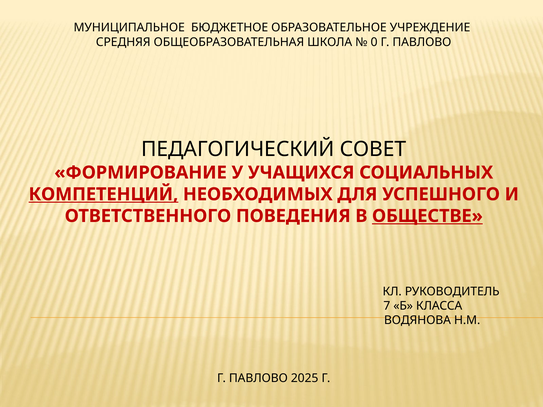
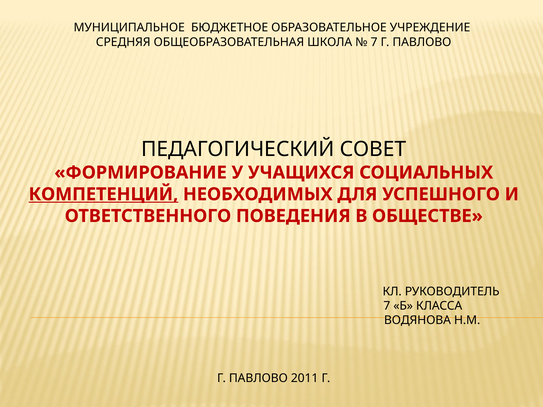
0 at (374, 42): 0 -> 7
ОБЩЕСТВЕ underline: present -> none
2025: 2025 -> 2011
